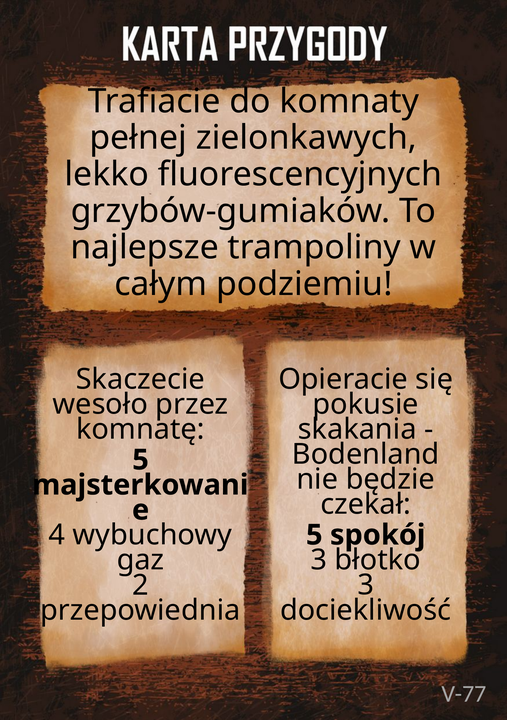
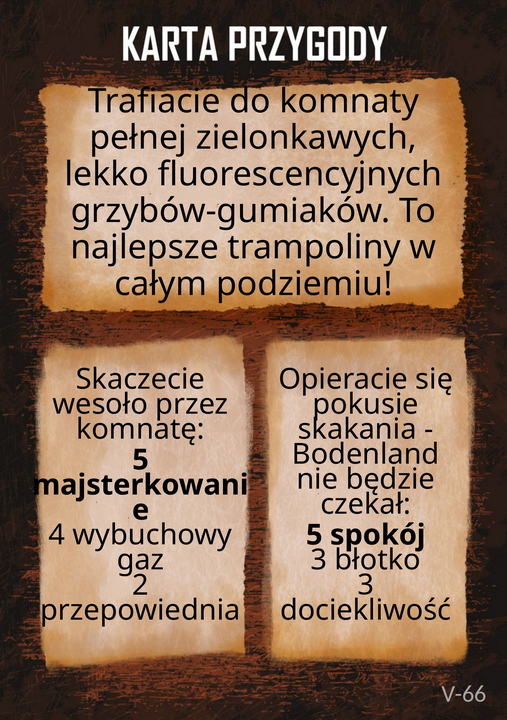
V-77: V-77 -> V-66
